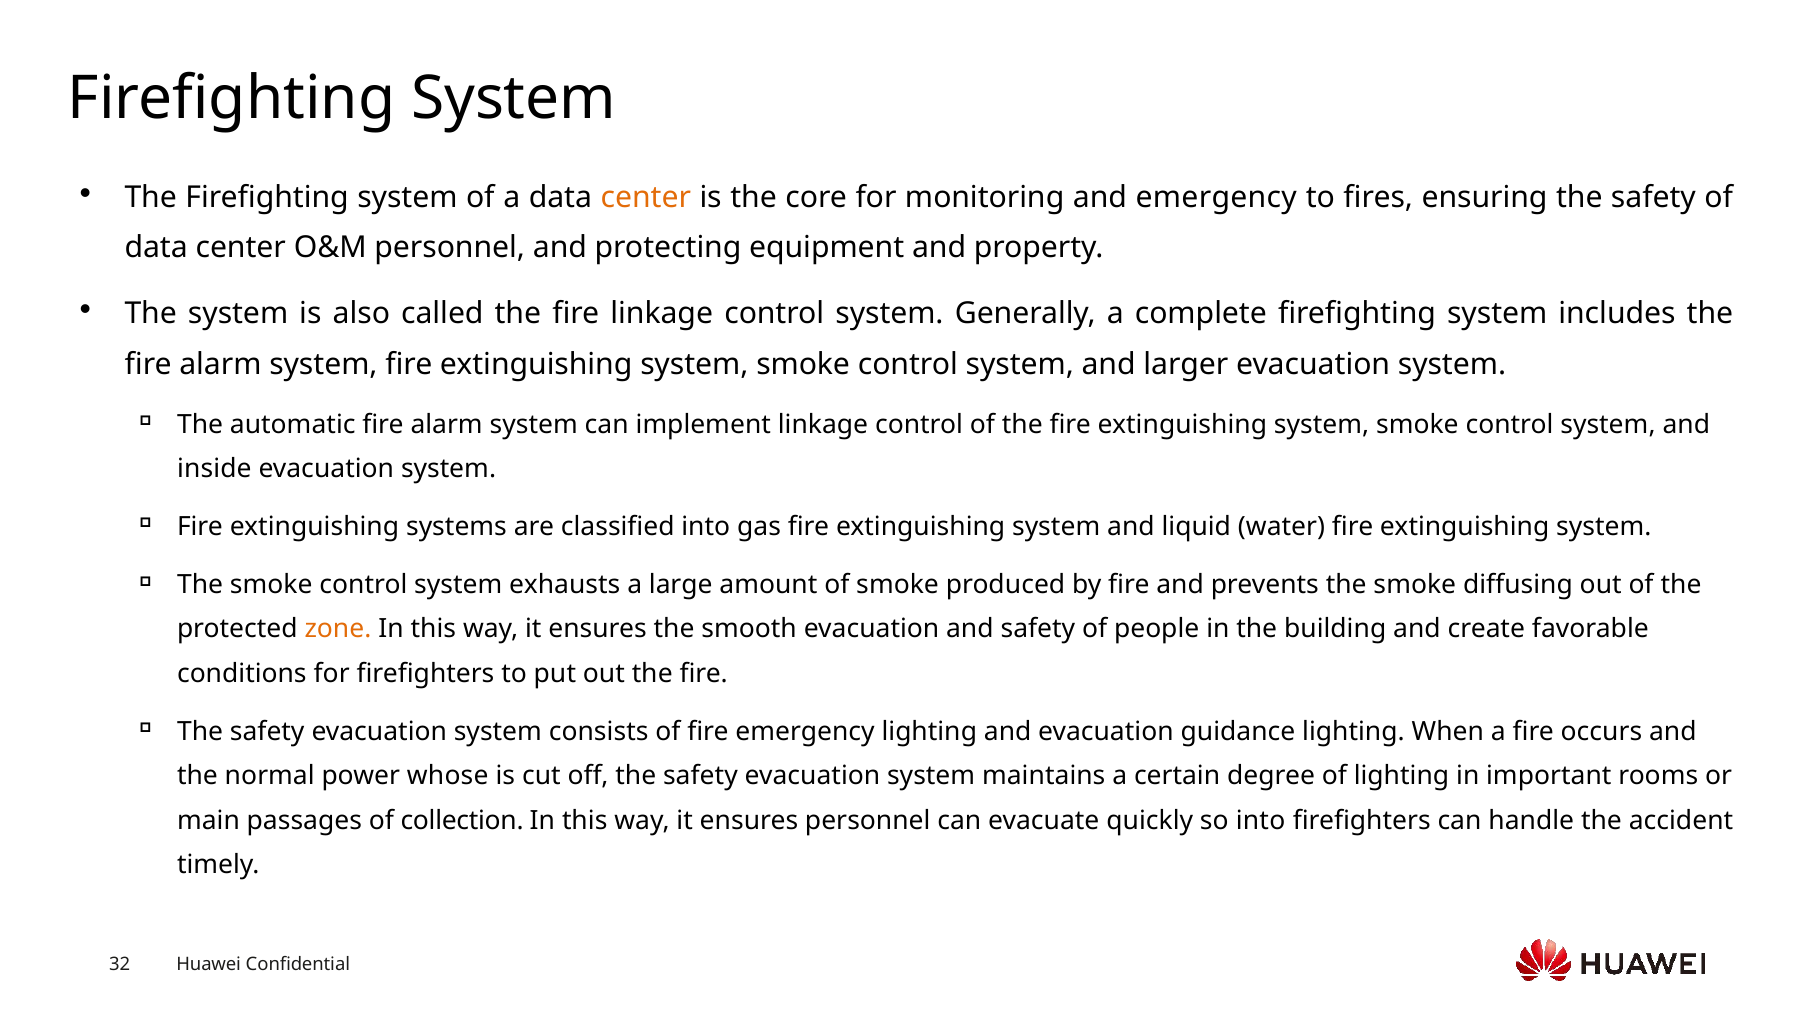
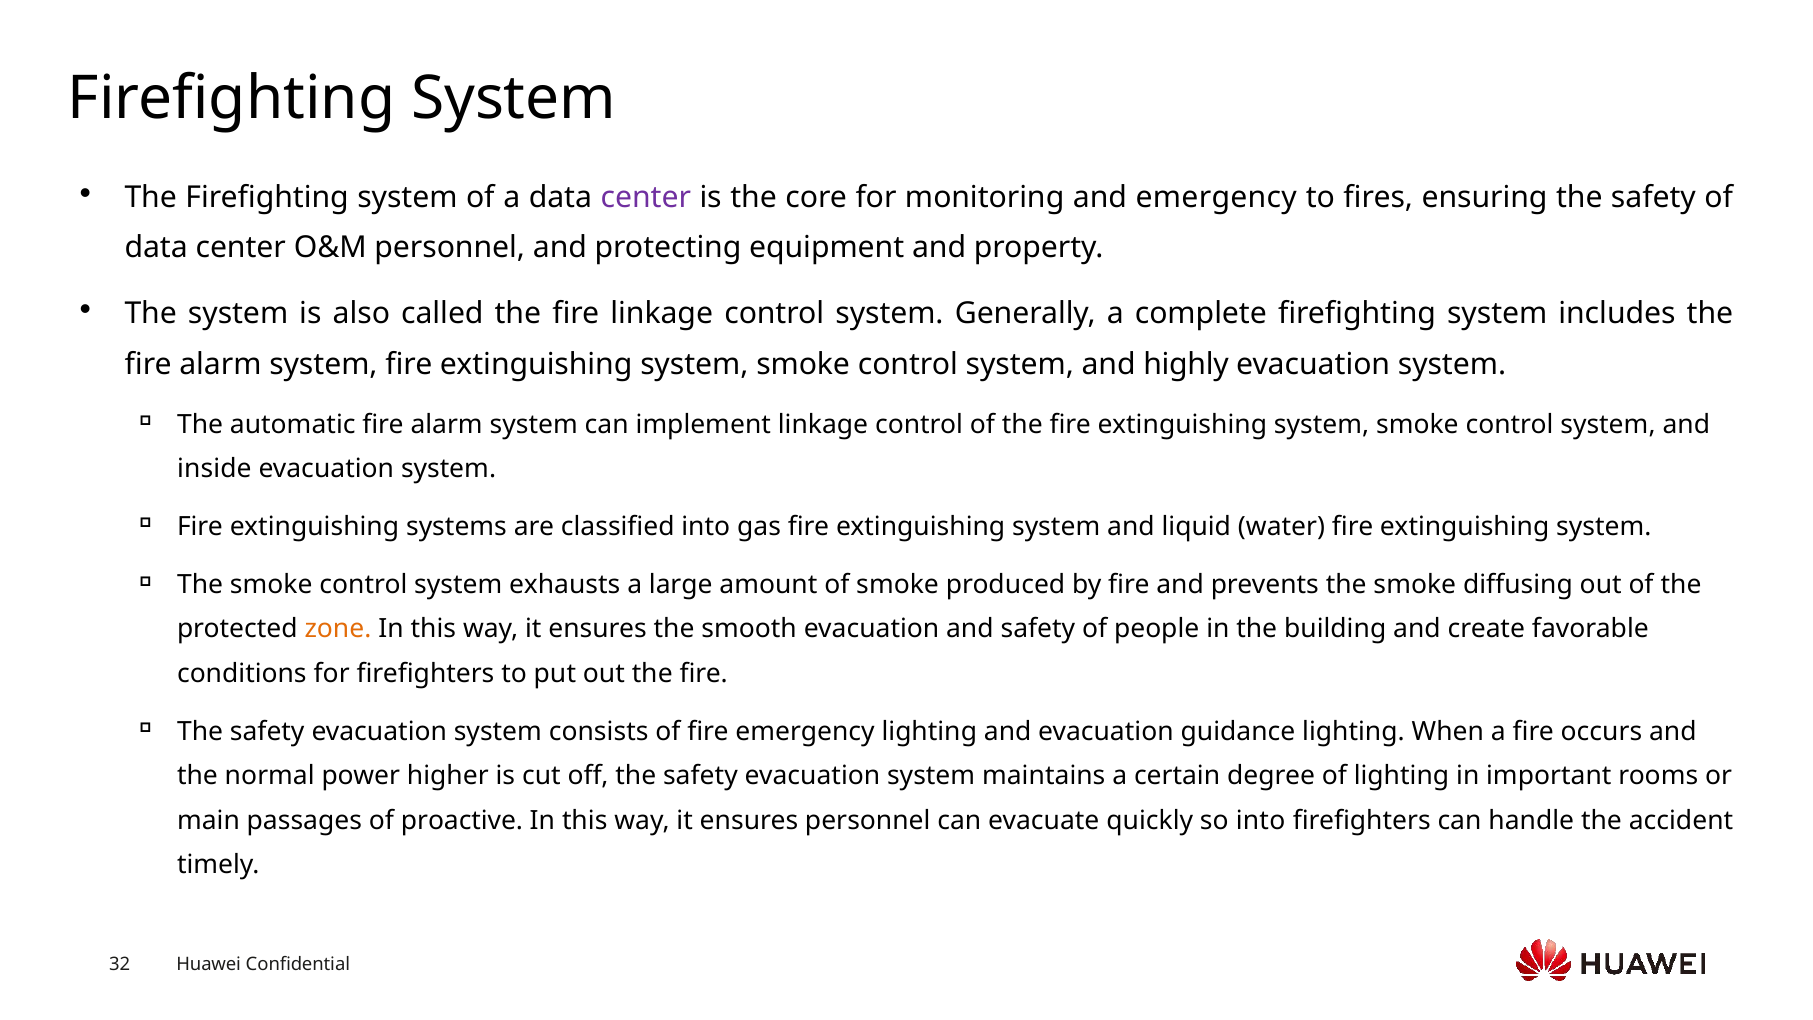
center at (646, 197) colour: orange -> purple
larger: larger -> highly
whose: whose -> higher
collection: collection -> proactive
